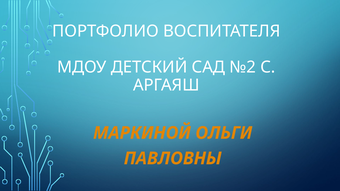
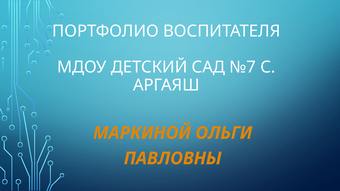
№2: №2 -> №7
